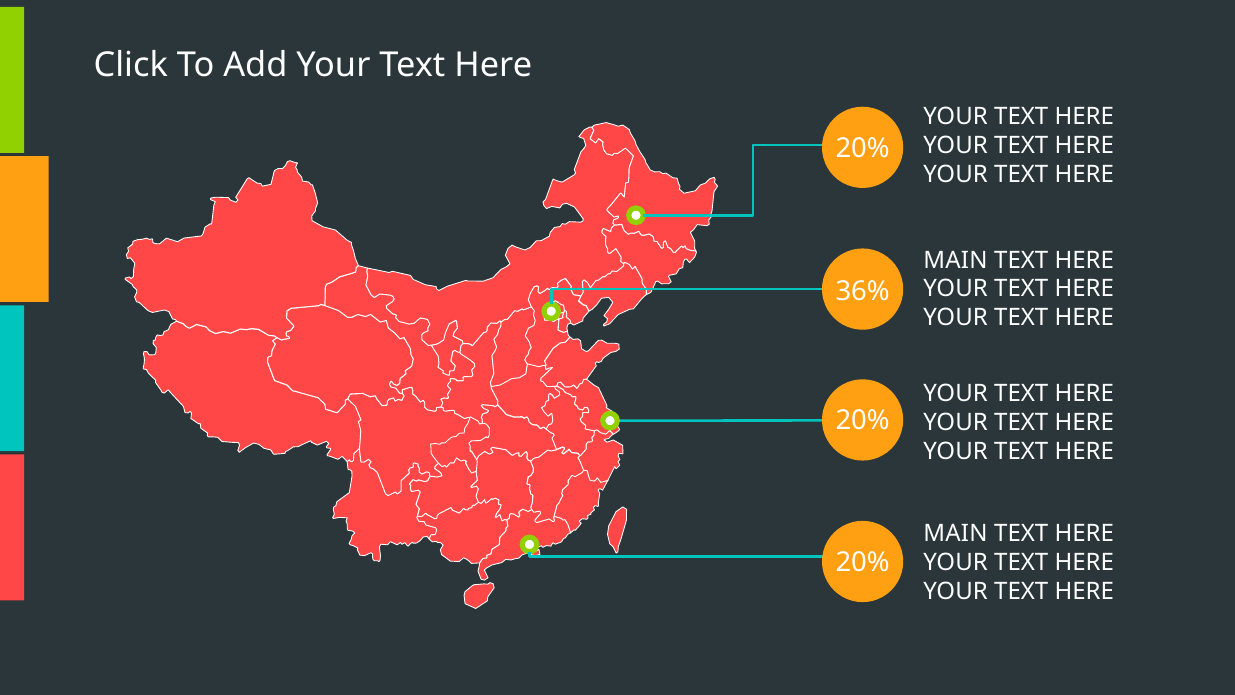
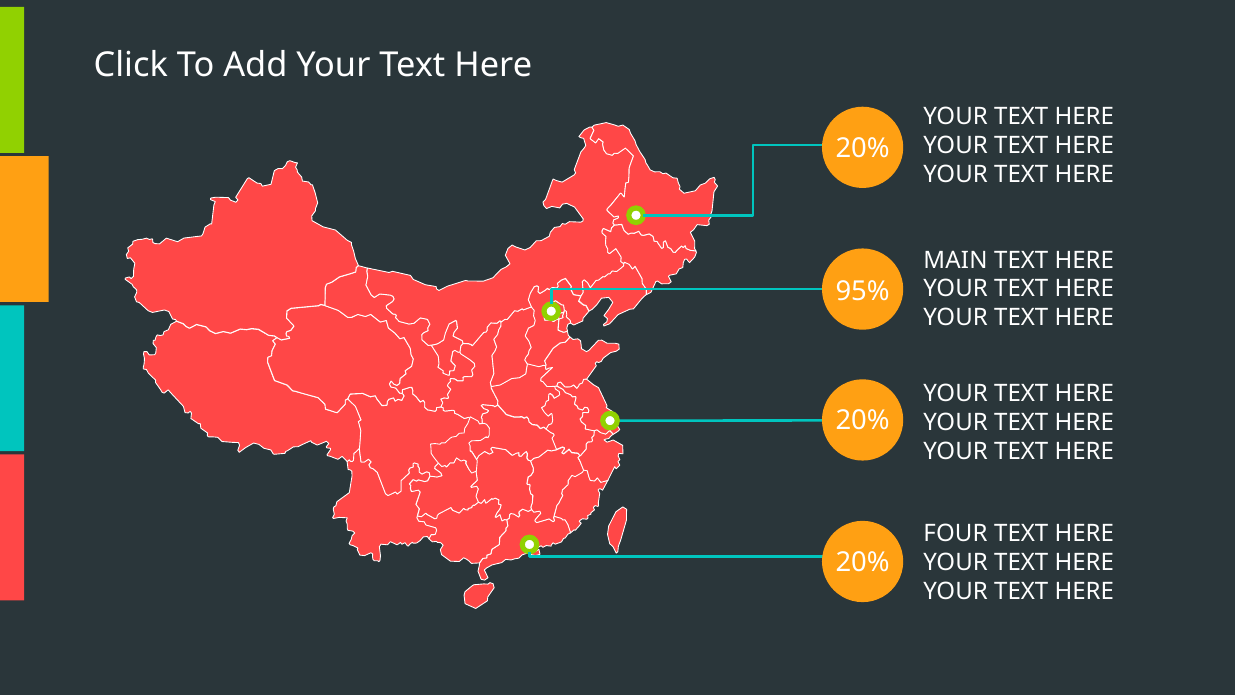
36%: 36% -> 95%
MAIN at (956, 534): MAIN -> FOUR
